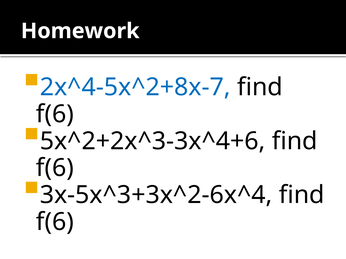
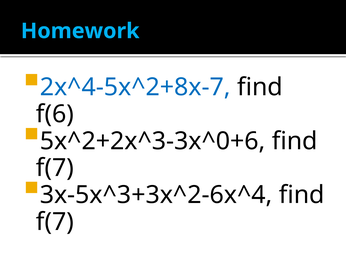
Homework colour: white -> light blue
5x^2+2x^3-3x^4+6: 5x^2+2x^3-3x^4+6 -> 5x^2+2x^3-3x^0+6
f(6 at (55, 168): f(6 -> f(7
f(6 at (55, 222): f(6 -> f(7
